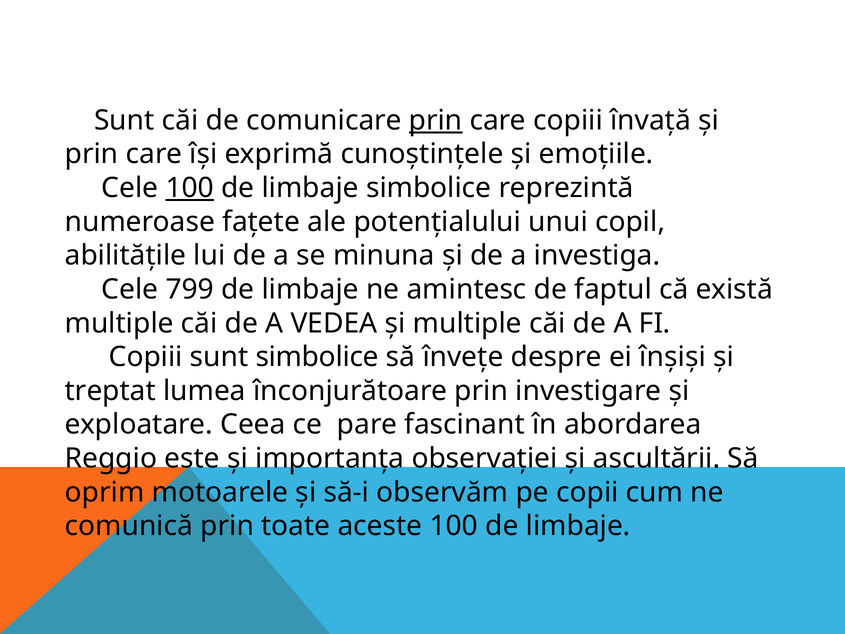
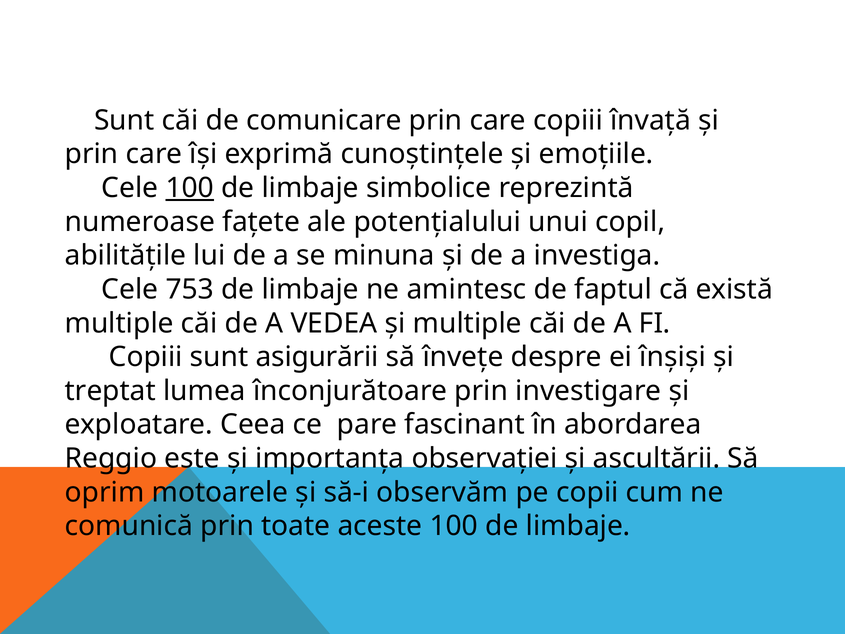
prin at (436, 120) underline: present -> none
799: 799 -> 753
sunt simbolice: simbolice -> asigurării
